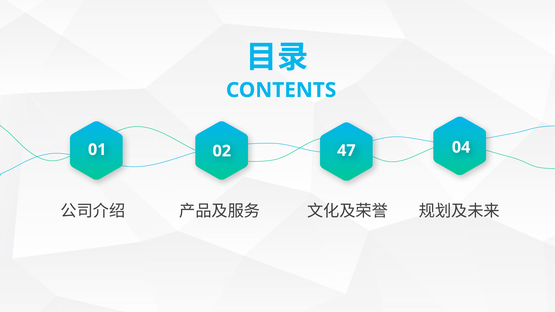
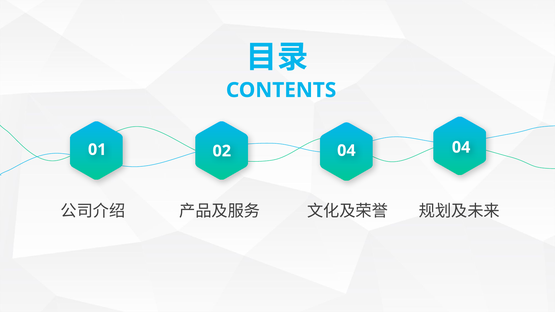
02 47: 47 -> 04
